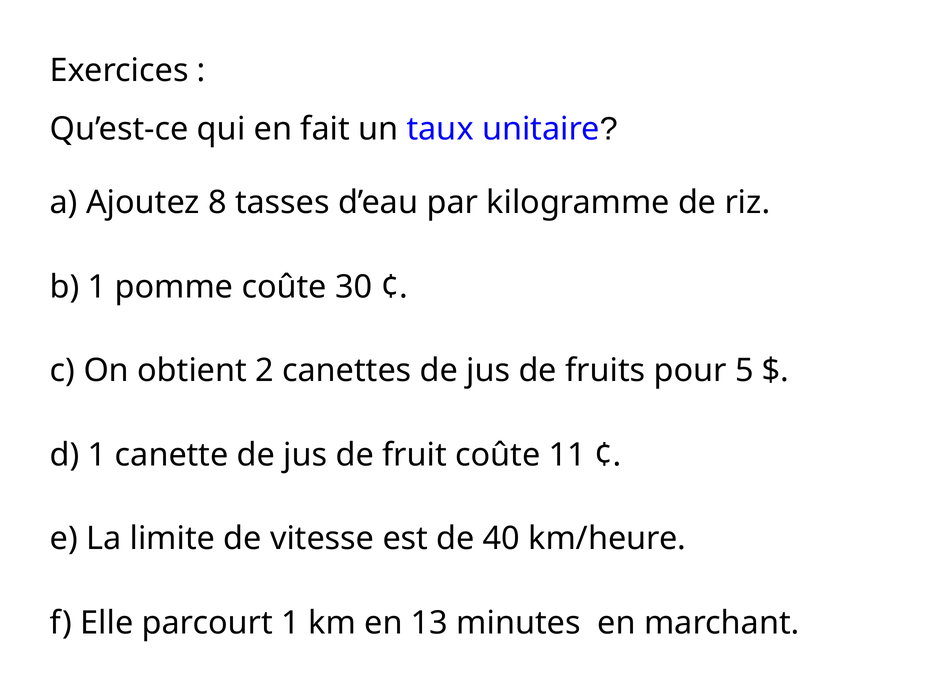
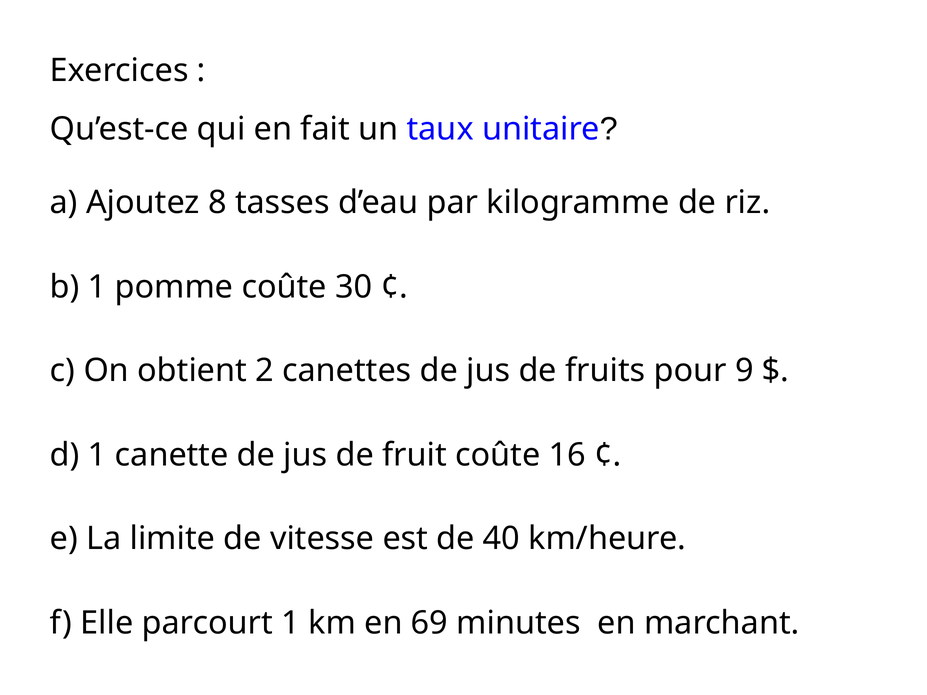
5: 5 -> 9
11: 11 -> 16
13: 13 -> 69
